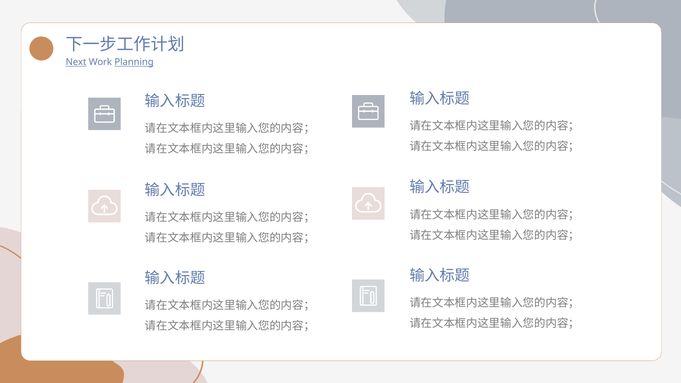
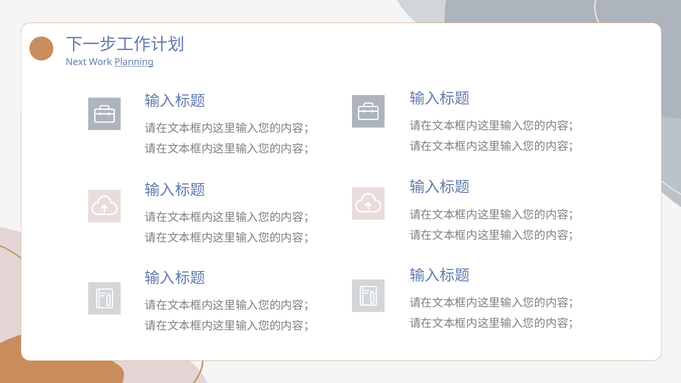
Next underline: present -> none
